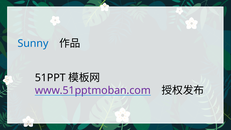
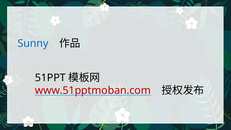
www.51pptmoban.com colour: purple -> red
